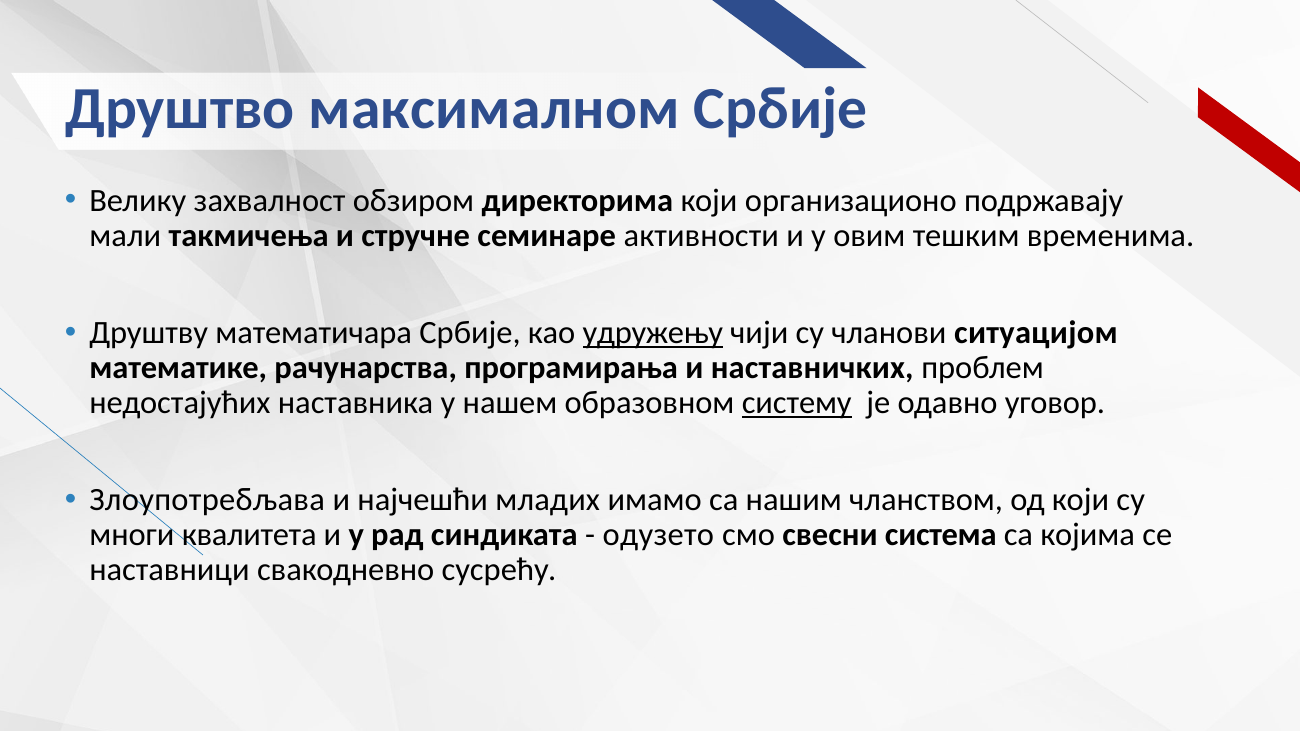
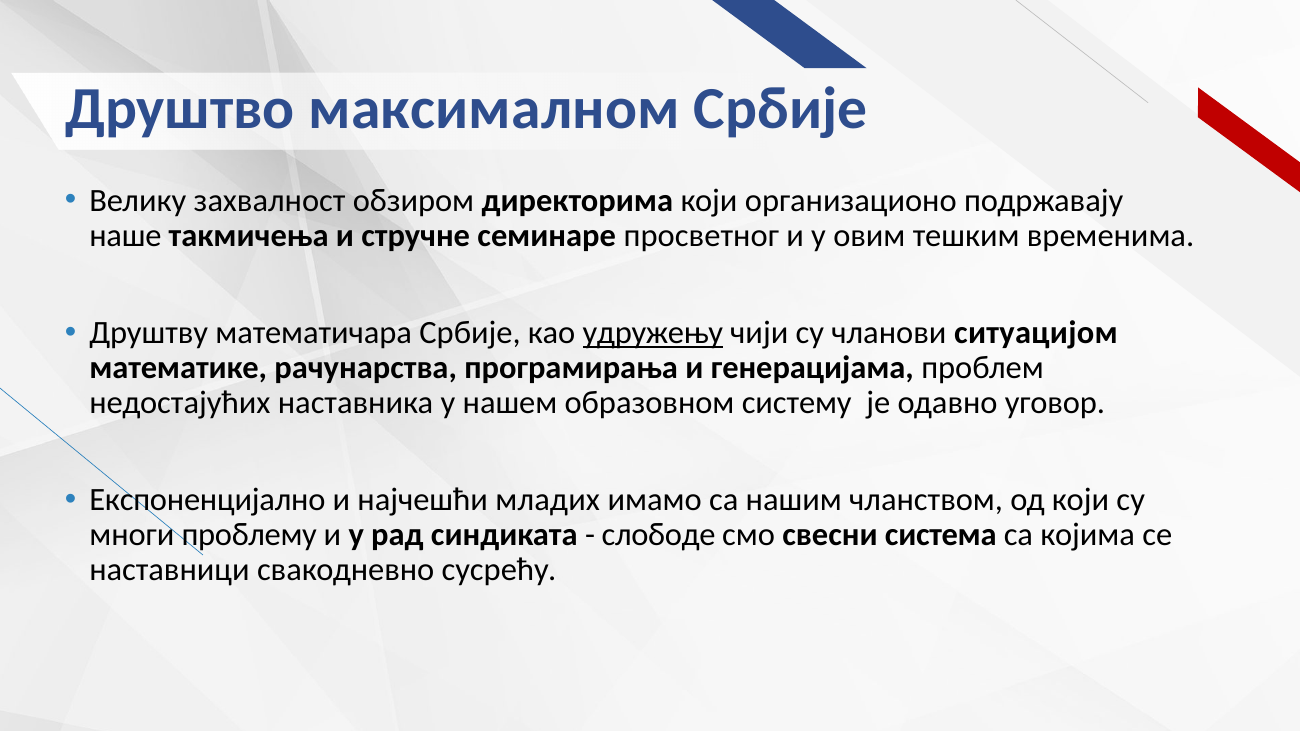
мали: мали -> наше
активности: активности -> просветног
наставничких: наставничких -> генерацијама
систему underline: present -> none
Злоупотребљава: Злоупотребљава -> Експоненцијално
квалитета: квалитета -> проблему
одузето: одузето -> слободе
